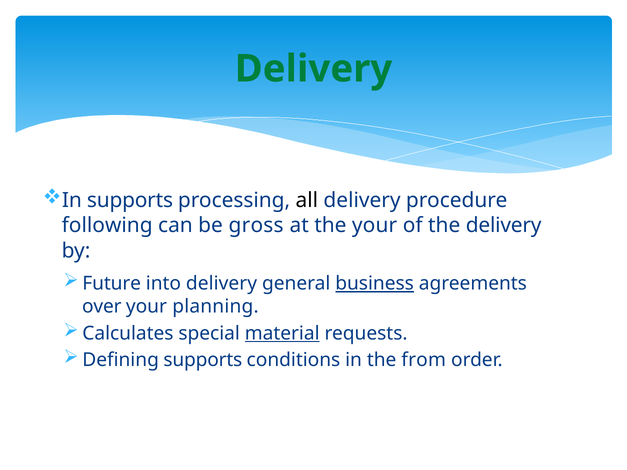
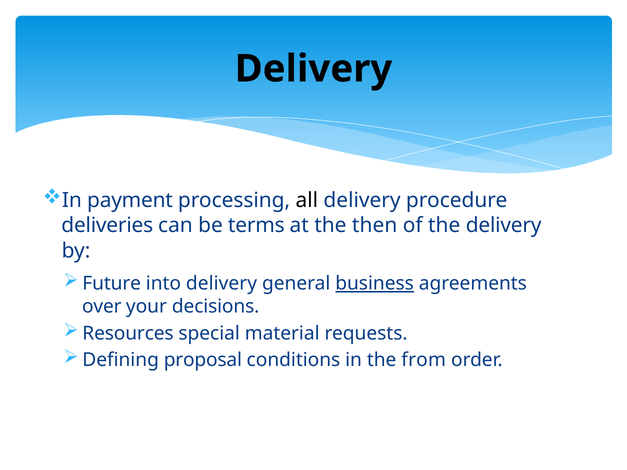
Delivery at (313, 69) colour: green -> black
In supports: supports -> payment
following: following -> deliveries
gross: gross -> terms
the your: your -> then
planning: planning -> decisions
Calculates: Calculates -> Resources
material underline: present -> none
Defining supports: supports -> proposal
